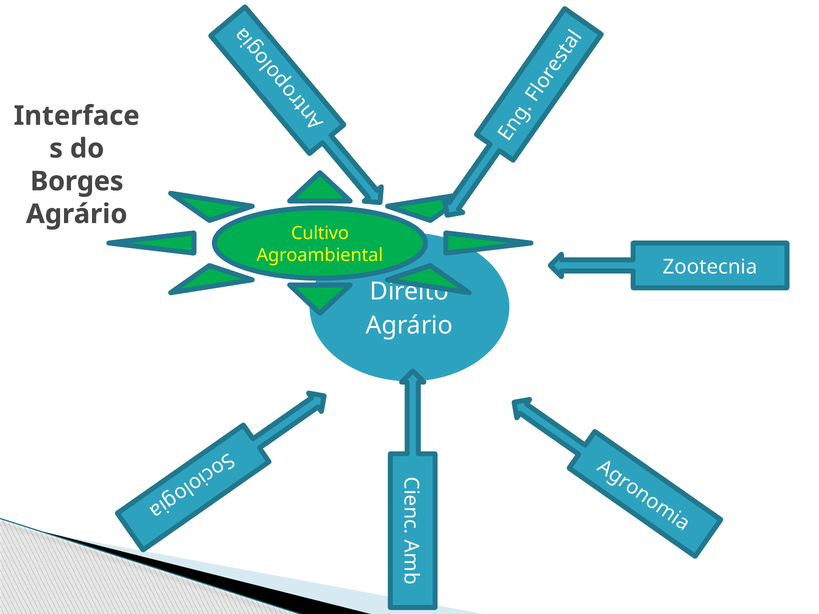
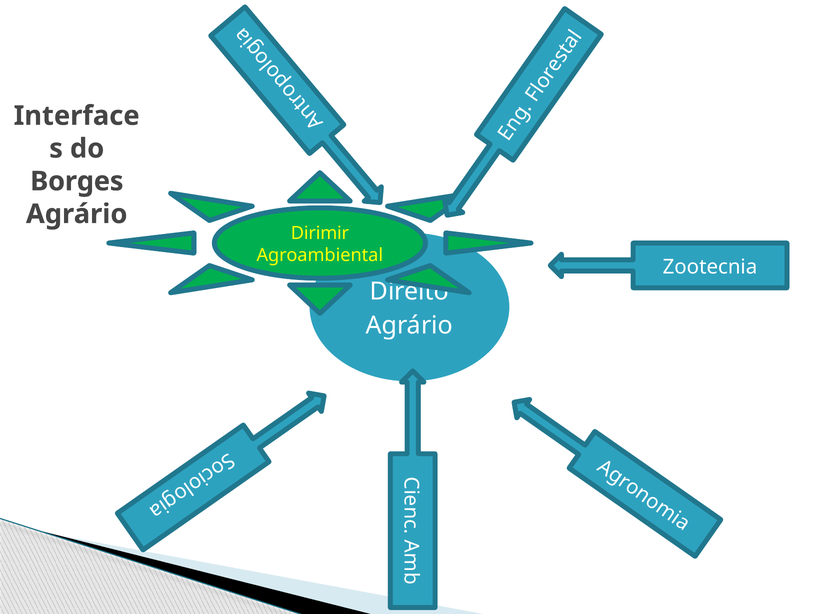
Cultivo: Cultivo -> Dirimir
